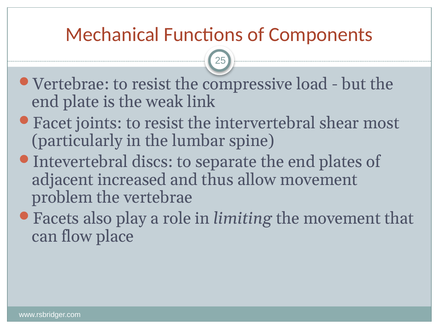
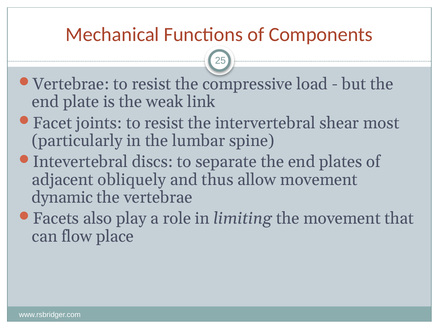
increased: increased -> obliquely
problem: problem -> dynamic
